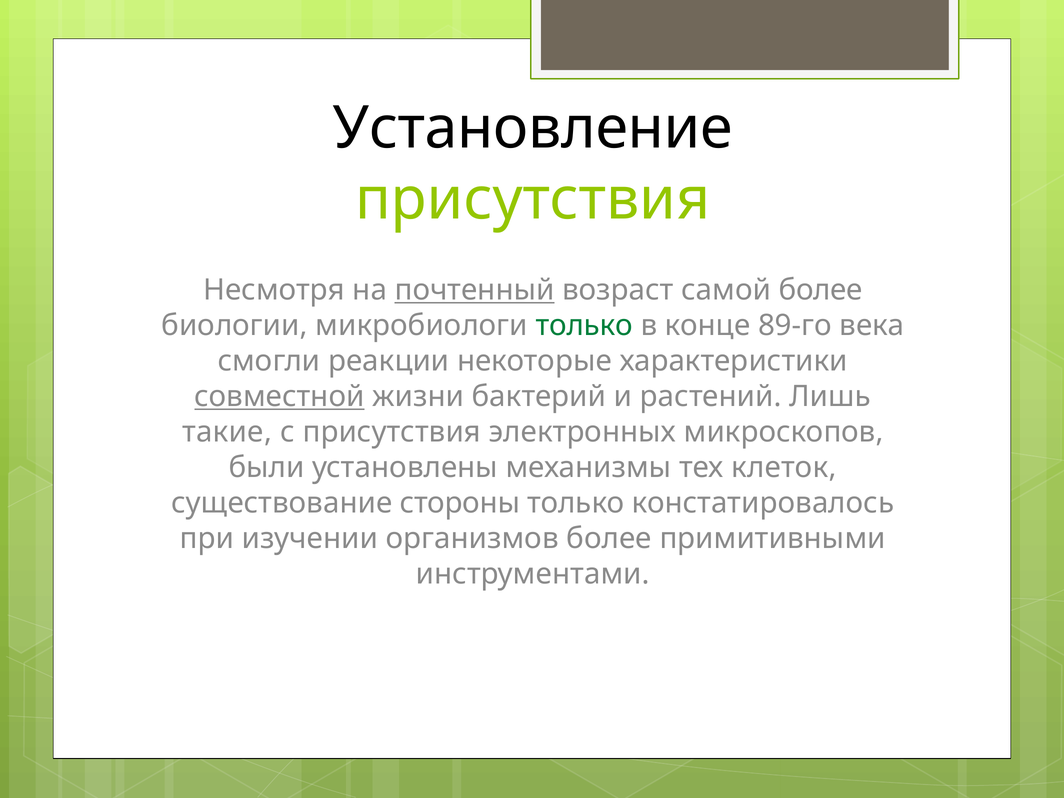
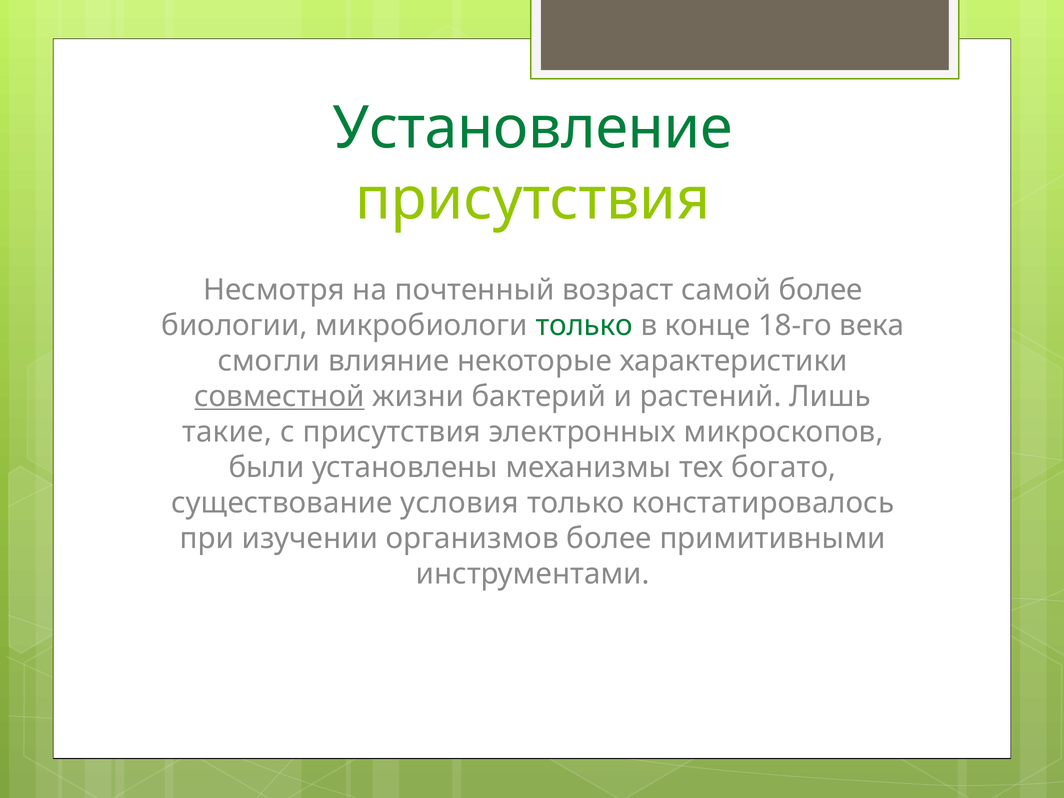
Установление colour: black -> green
почтенный underline: present -> none
89-го: 89-го -> 18-го
реакции: реакции -> влияние
клеток: клеток -> богато
стороны: стороны -> условия
